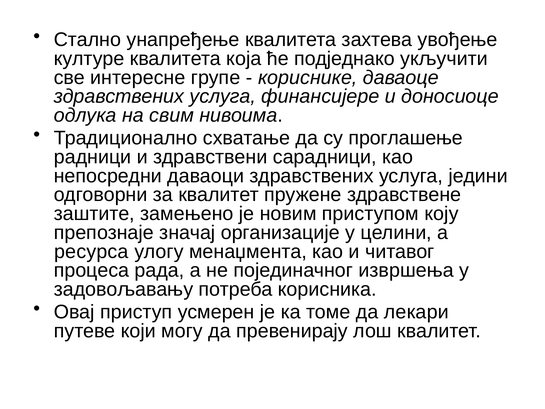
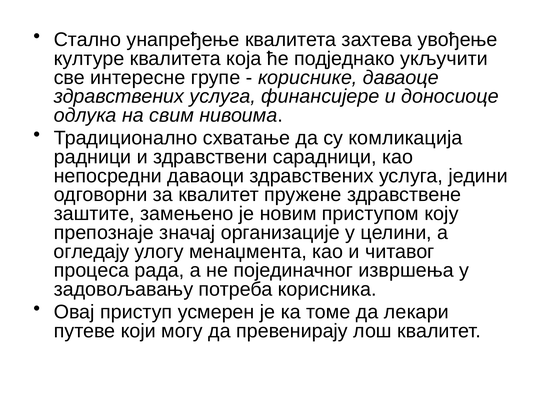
проглашење: проглашење -> комликација
ресурса: ресурса -> огледају
